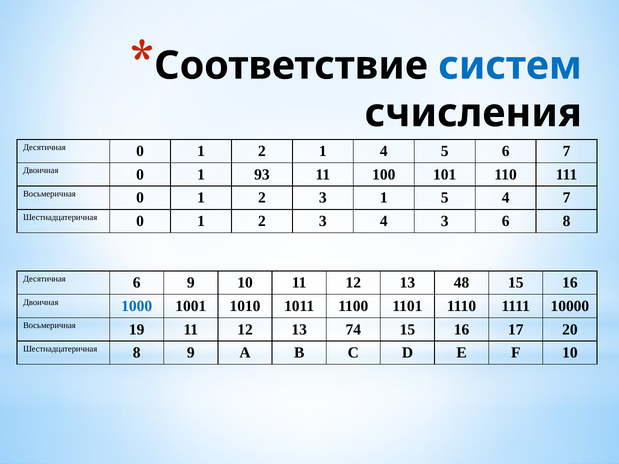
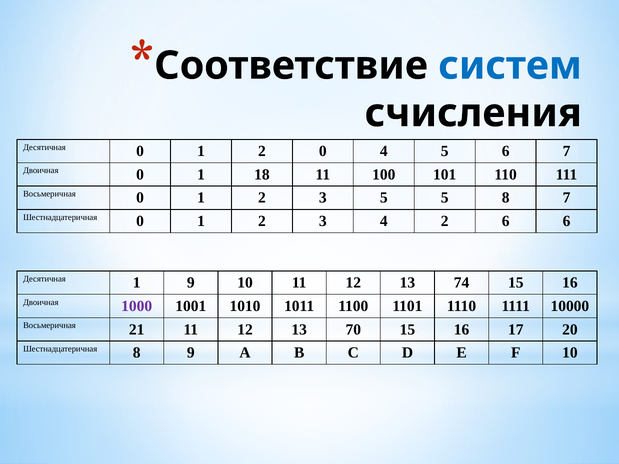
2 1: 1 -> 0
93: 93 -> 18
3 1: 1 -> 5
5 4: 4 -> 8
4 3: 3 -> 2
6 8: 8 -> 6
Десятичная 6: 6 -> 1
48: 48 -> 74
1000 colour: blue -> purple
19: 19 -> 21
74: 74 -> 70
